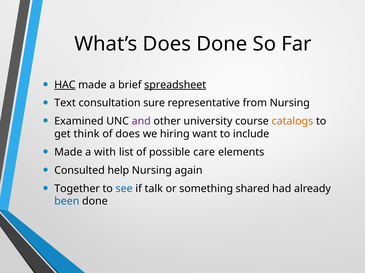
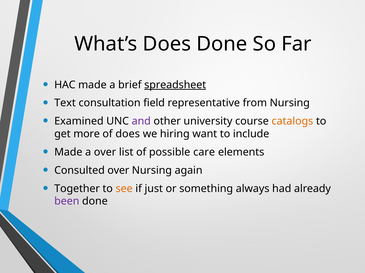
HAC underline: present -> none
sure: sure -> field
think: think -> more
a with: with -> over
Consulted help: help -> over
see colour: blue -> orange
talk: talk -> just
shared: shared -> always
been colour: blue -> purple
